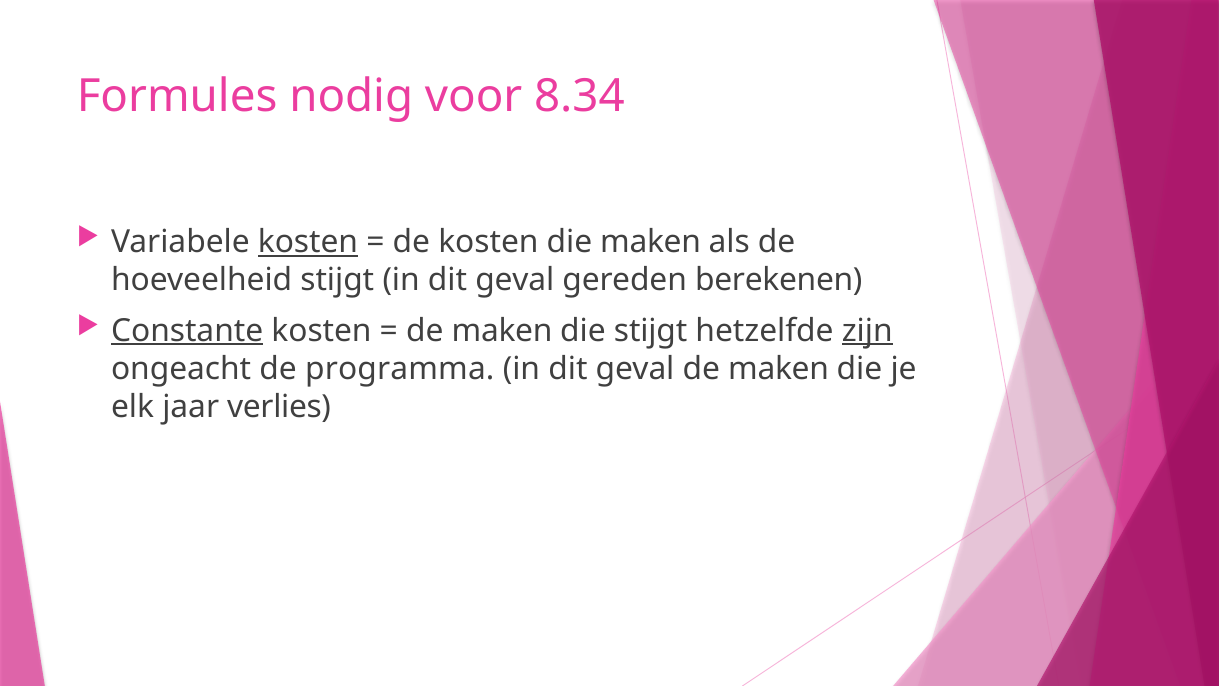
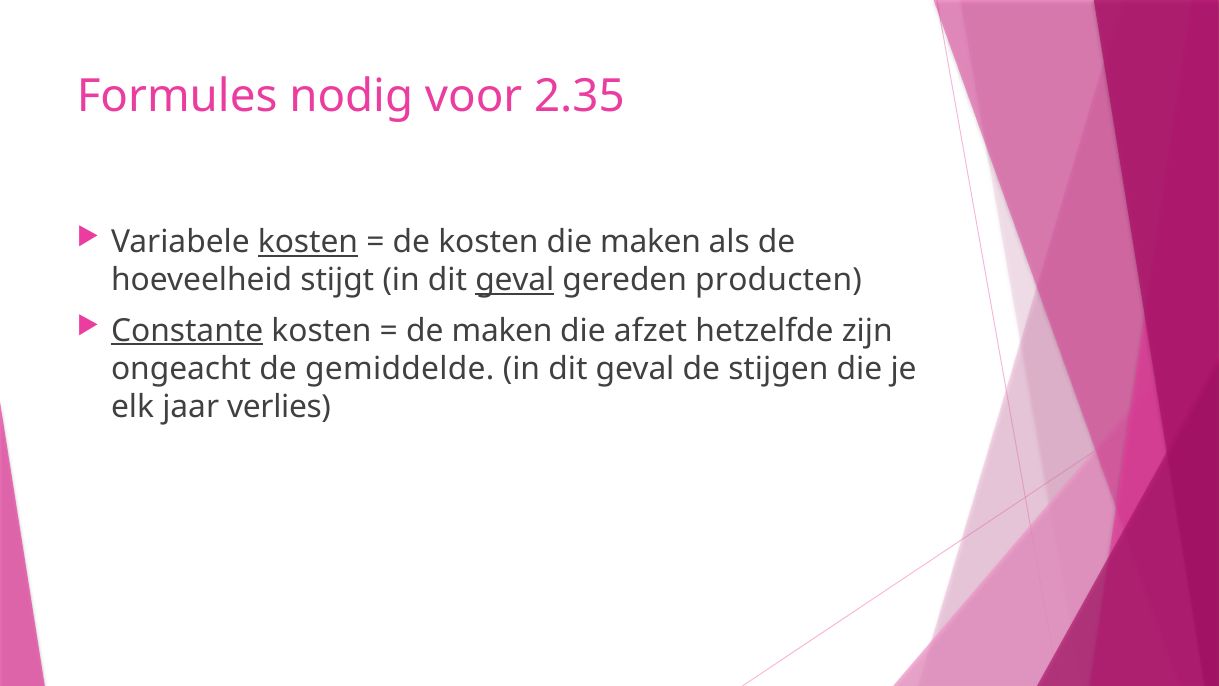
8.34: 8.34 -> 2.35
geval at (515, 280) underline: none -> present
berekenen: berekenen -> producten
die stijgt: stijgt -> afzet
zijn underline: present -> none
programma: programma -> gemiddelde
geval de maken: maken -> stijgen
